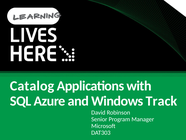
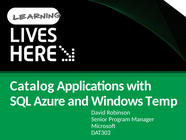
Track: Track -> Temp
